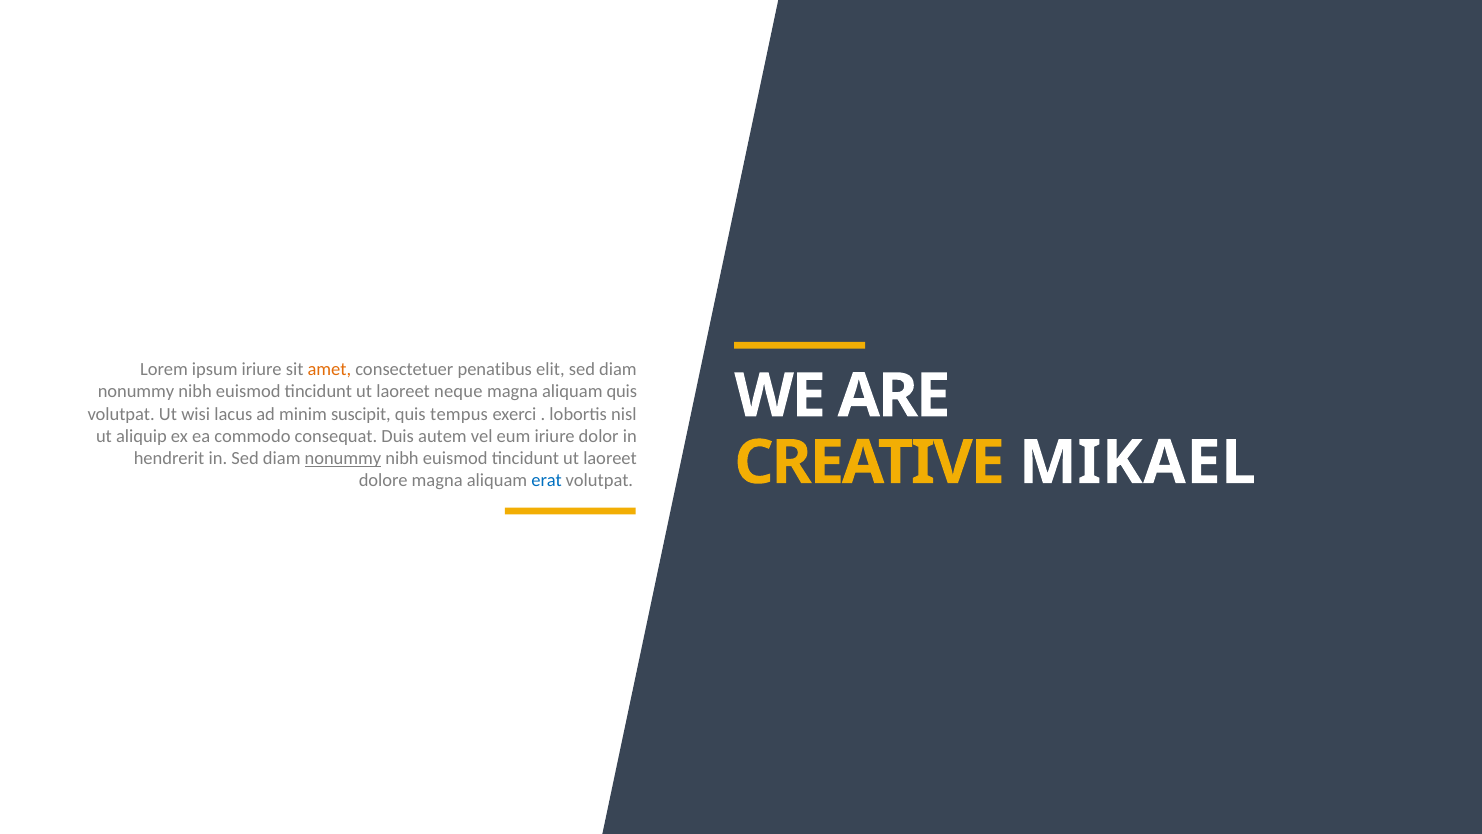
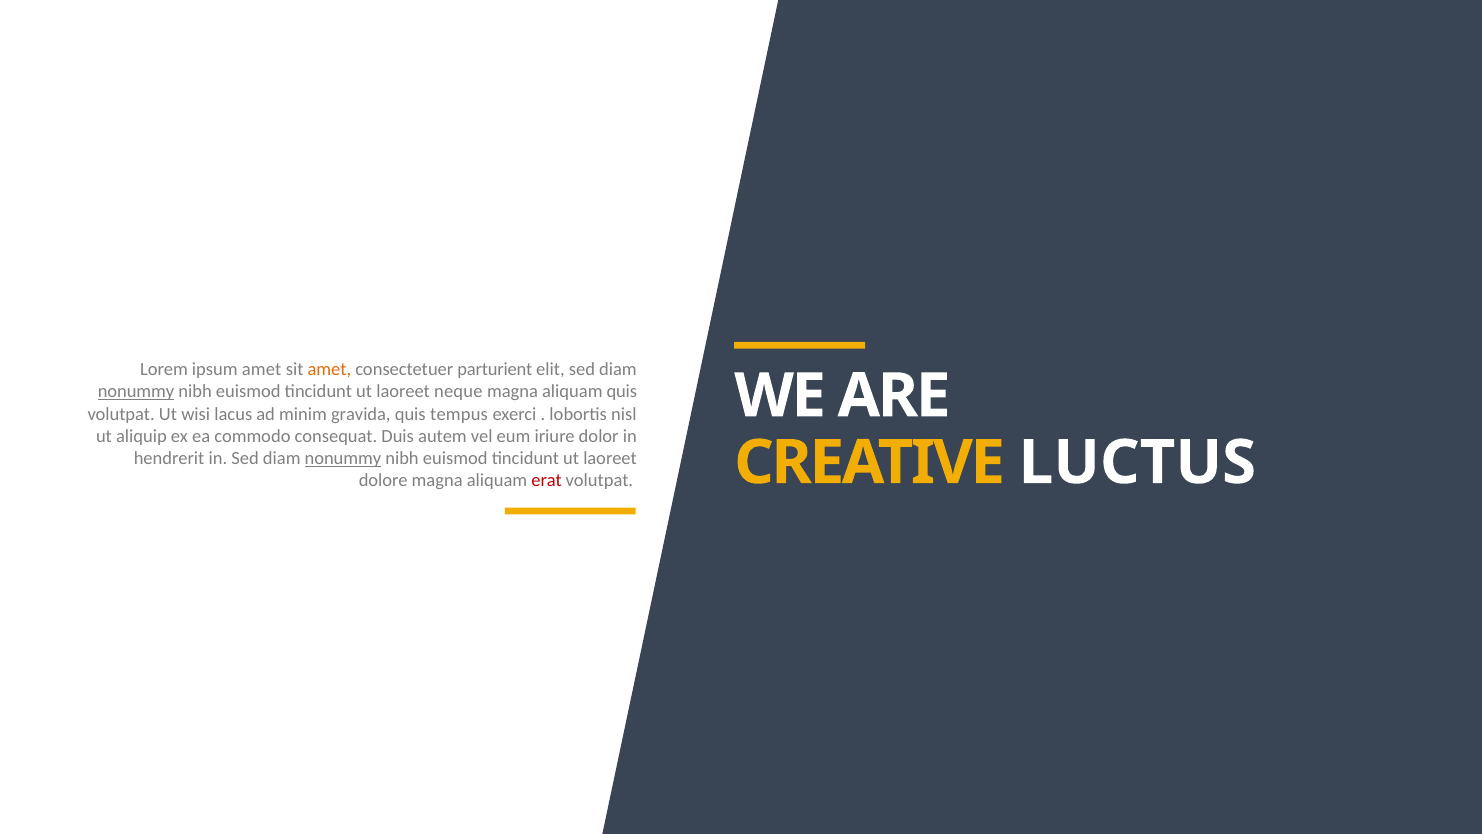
ipsum iriure: iriure -> amet
penatibus: penatibus -> parturient
nonummy at (136, 392) underline: none -> present
suscipit: suscipit -> gravida
MIKAEL: MIKAEL -> LUCTUS
erat colour: blue -> red
